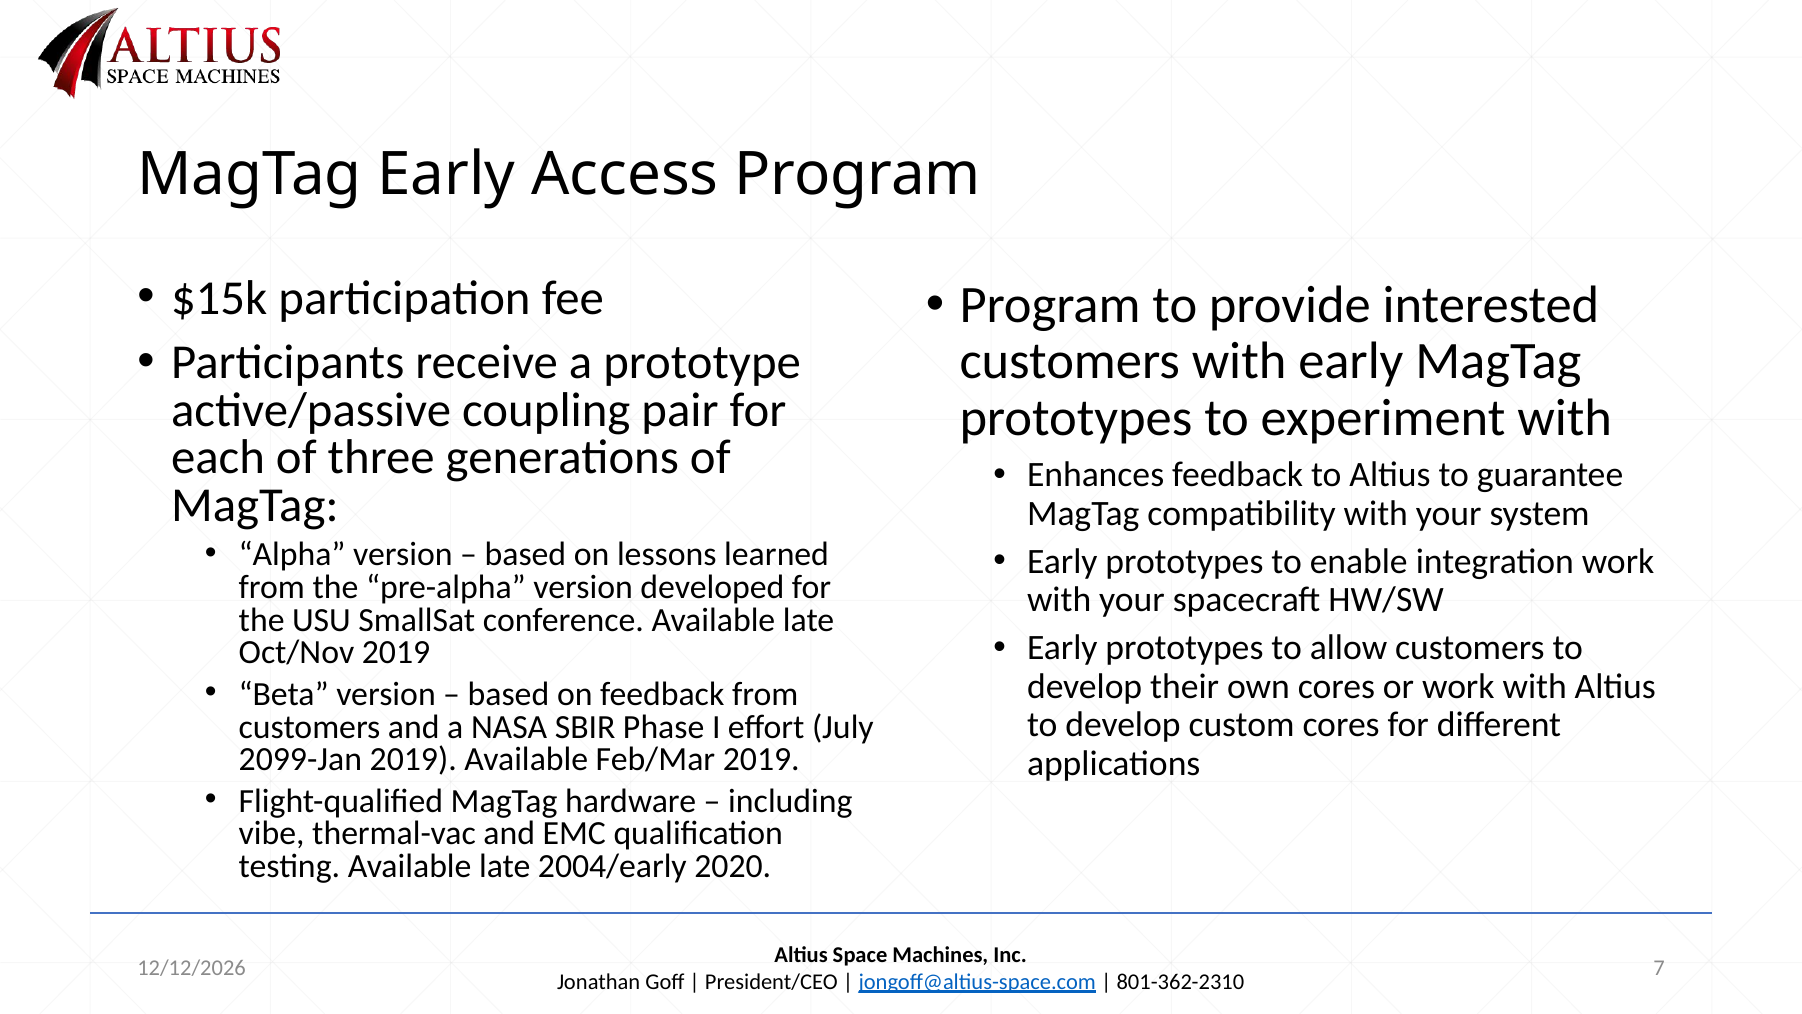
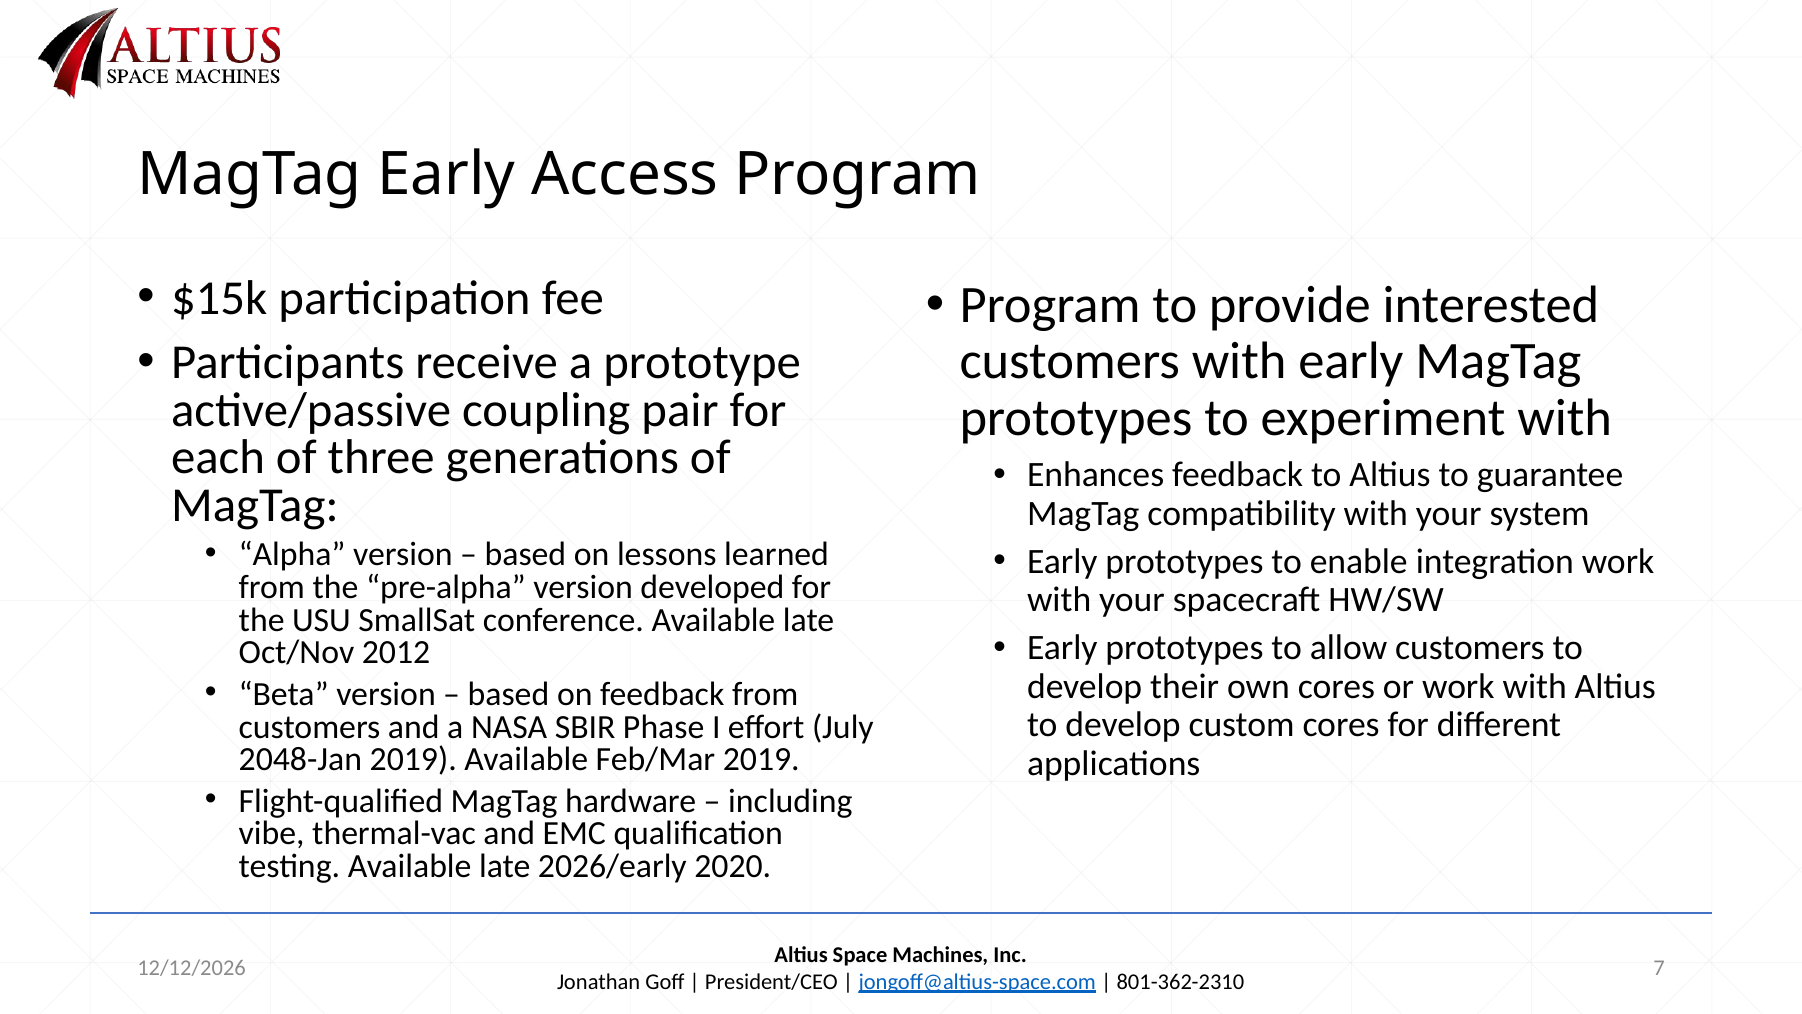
Oct/Nov 2019: 2019 -> 2012
2099-Jan: 2099-Jan -> 2048-Jan
2004/early: 2004/early -> 2026/early
